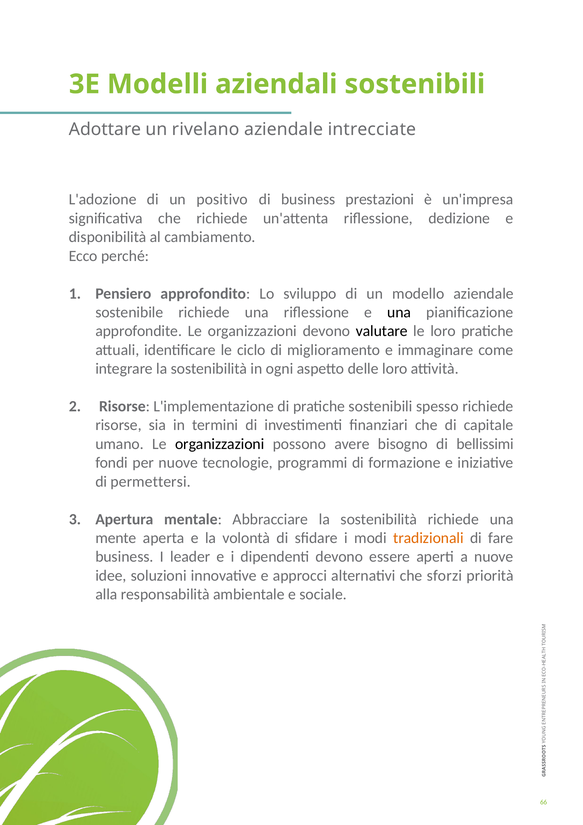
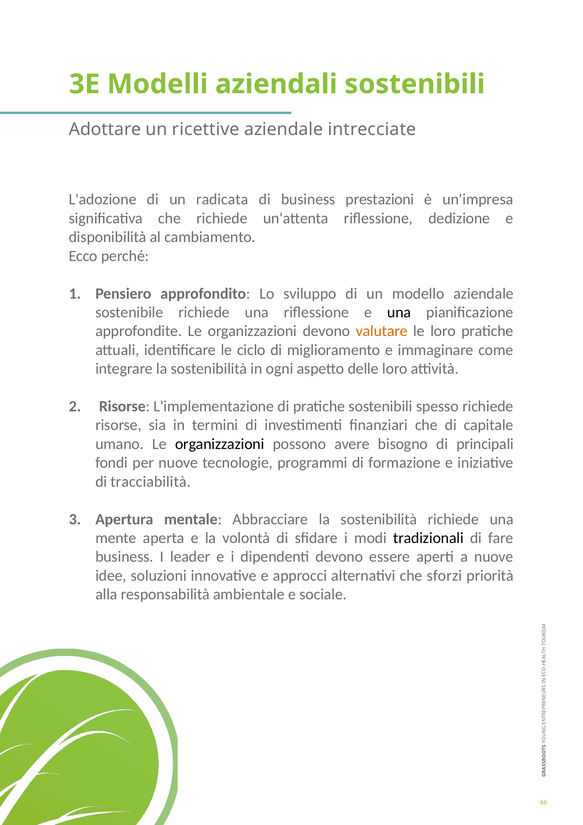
rivelano: rivelano -> ricettive
positivo: positivo -> radicata
valutare colour: black -> orange
bellissimi: bellissimi -> principali
permettersi: permettersi -> tracciabilità
tradizionali colour: orange -> black
